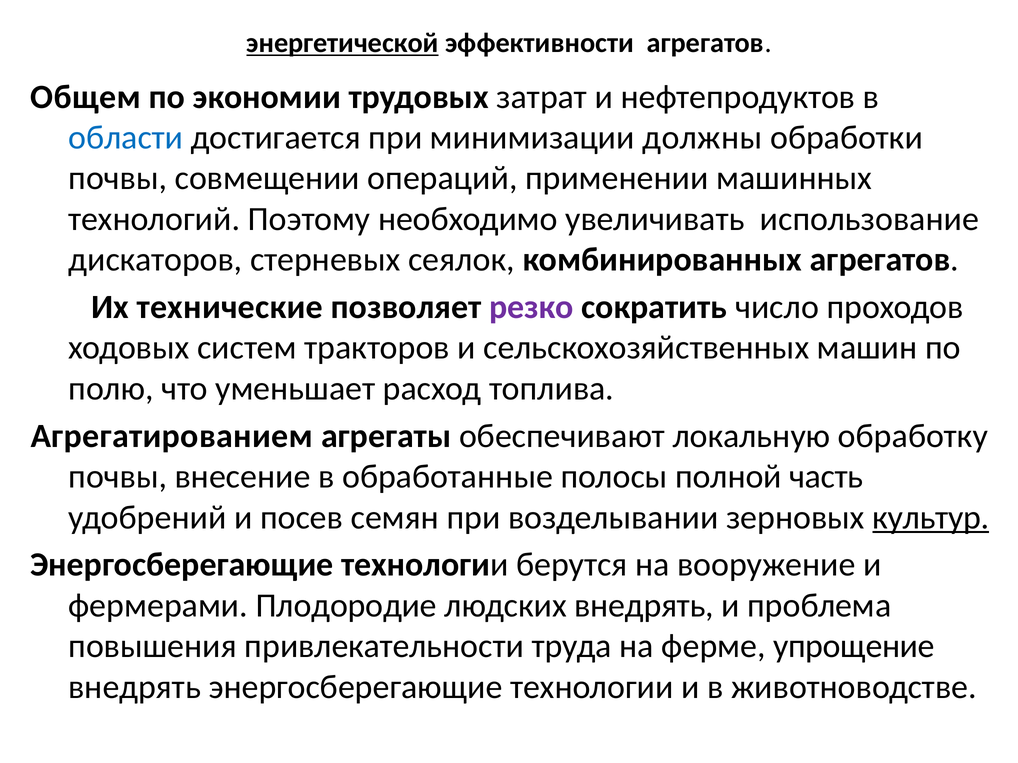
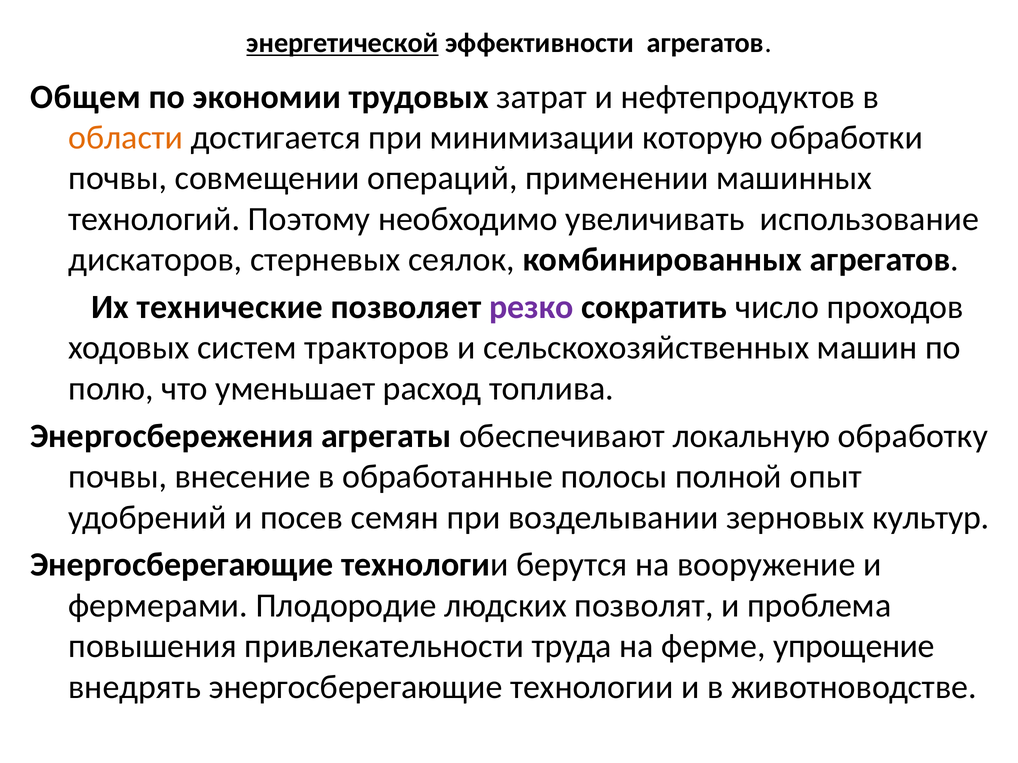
области colour: blue -> orange
должны: должны -> которую
Агрегатированием: Агрегатированием -> Энергосбережения
часть: часть -> опыт
культур underline: present -> none
людских внедрять: внедрять -> позволят
